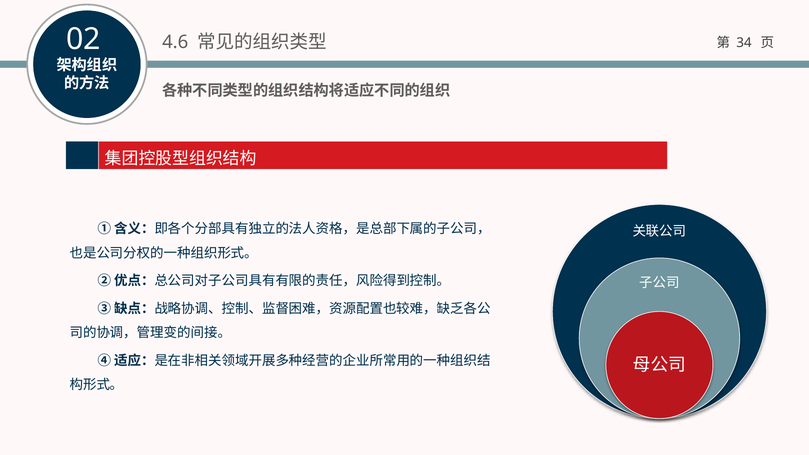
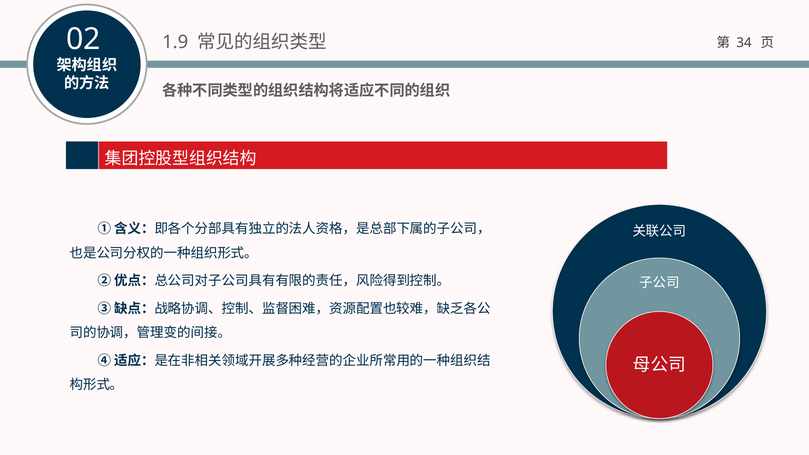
4.6: 4.6 -> 1.9
